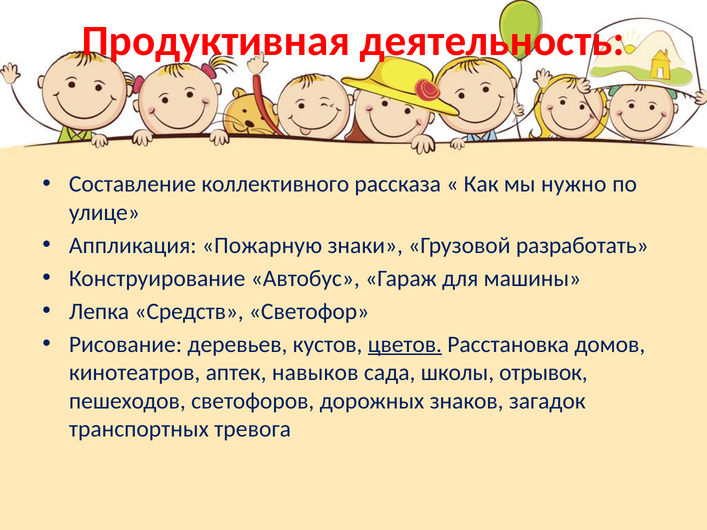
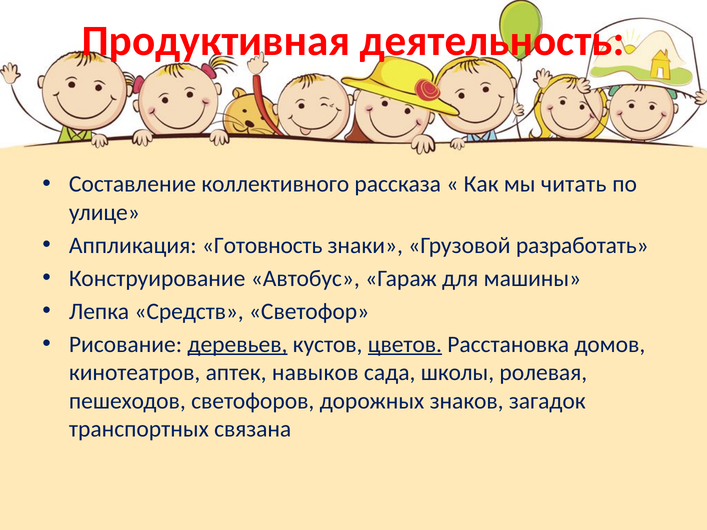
нужно: нужно -> читать
Пожарную: Пожарную -> Готовность
деревьев underline: none -> present
отрывок: отрывок -> ролевая
тревога: тревога -> связана
